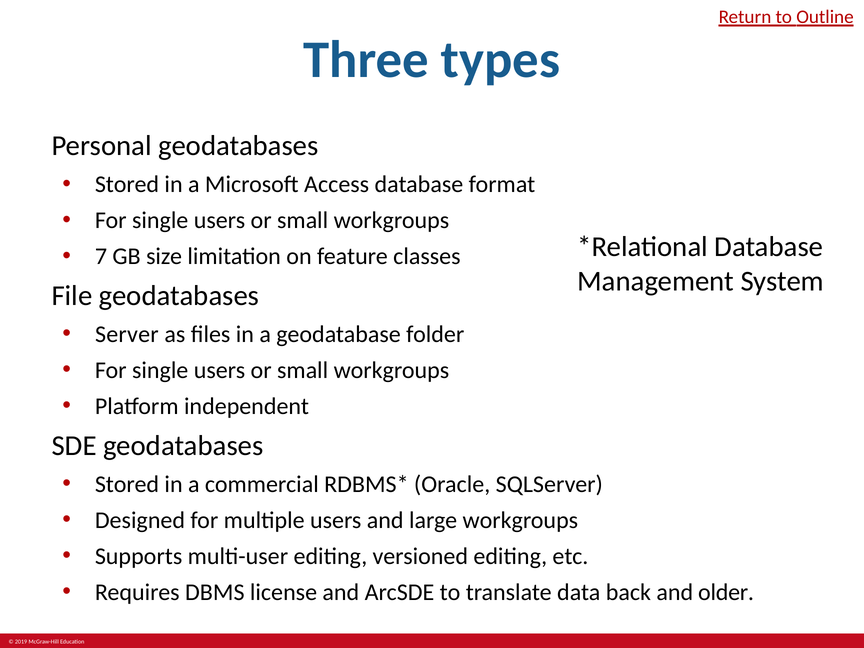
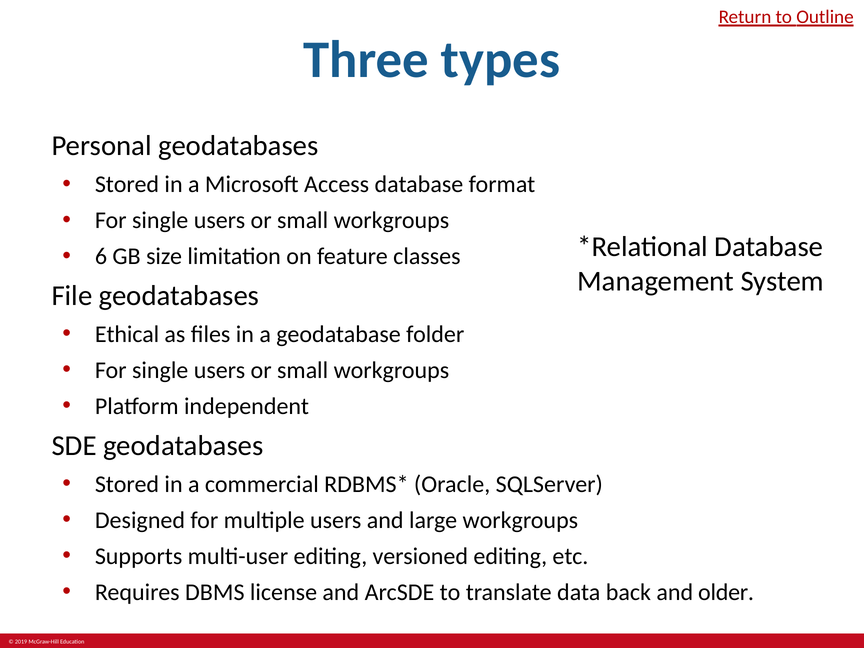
7: 7 -> 6
Server: Server -> Ethical
